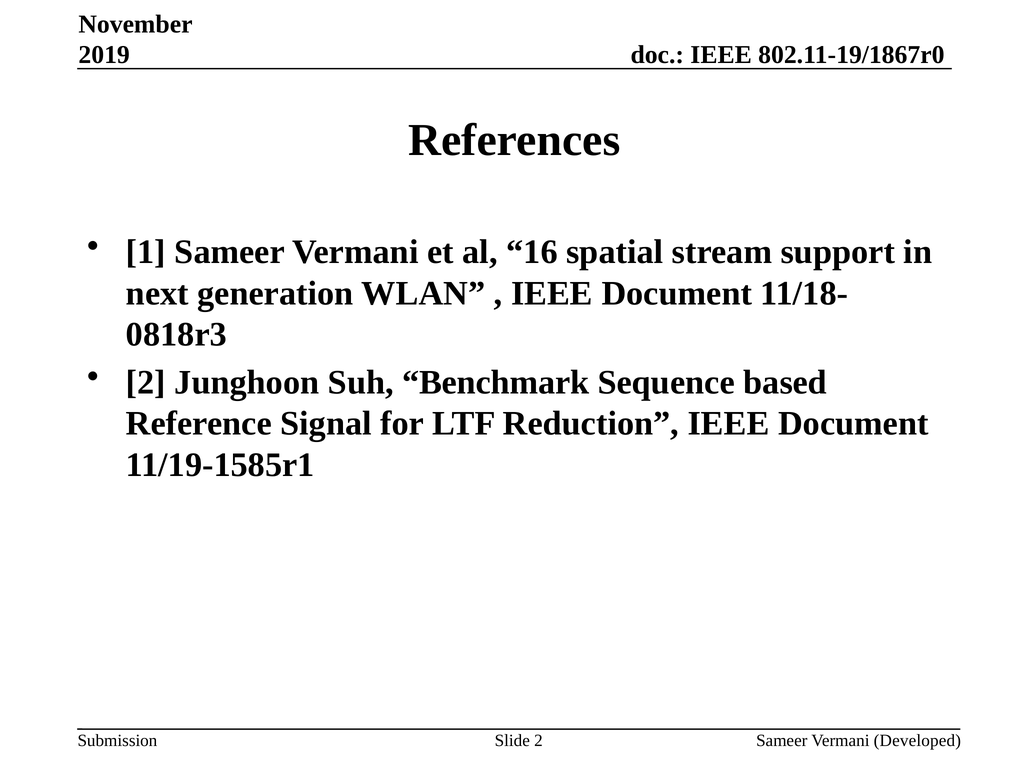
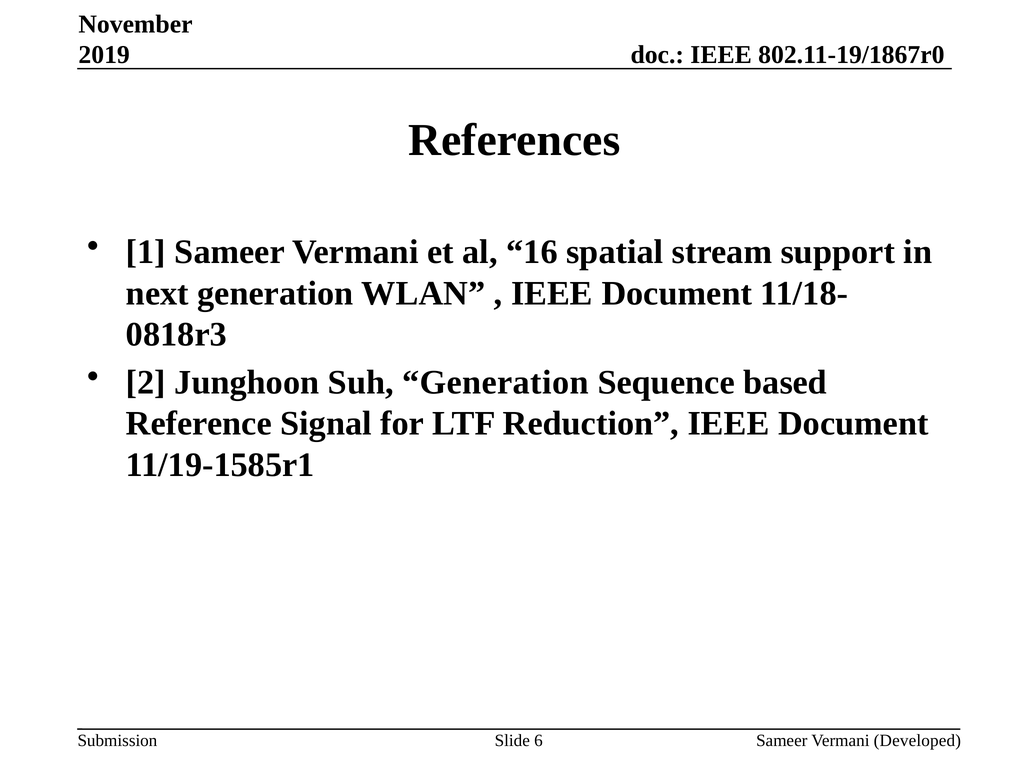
Suh Benchmark: Benchmark -> Generation
Slide 2: 2 -> 6
